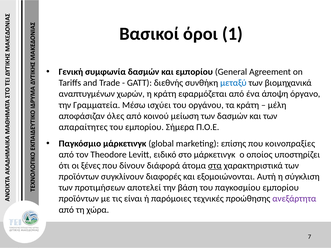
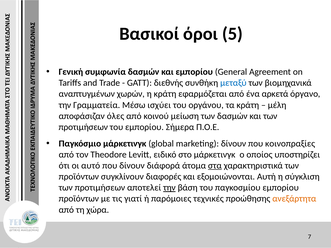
1: 1 -> 5
άποψη: άποψη -> αρκετά
απαραίτητες at (83, 127): απαραίτητες -> προτιμήσεων
marketing επίσης: επίσης -> δίνουν
ξένες: ξένες -> αυτό
την at (169, 188) underline: none -> present
είναι: είναι -> γιατί
ανεξάρτητα colour: purple -> orange
